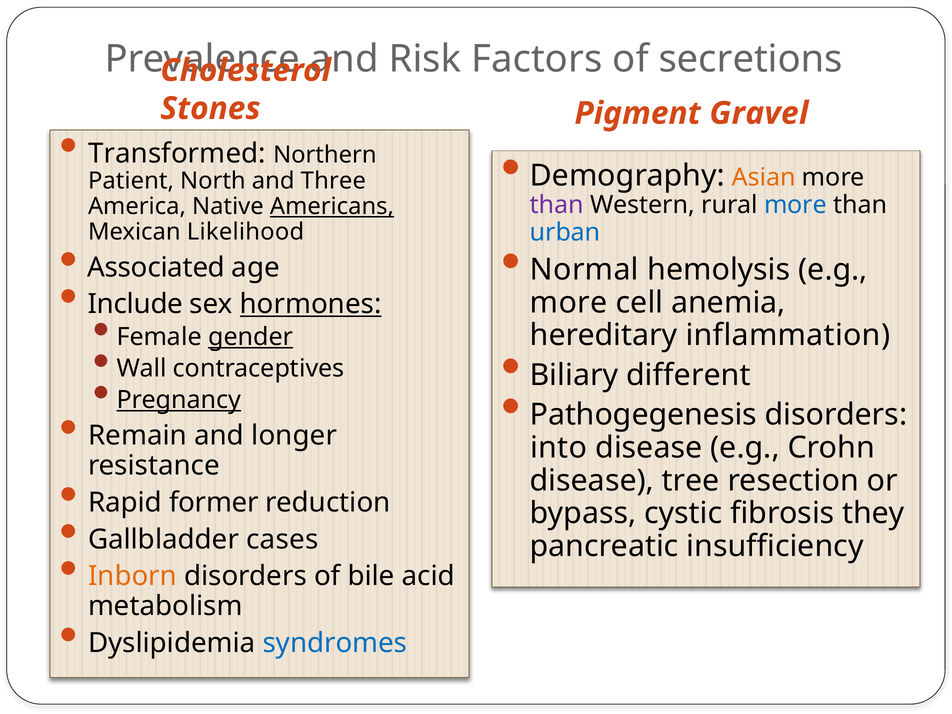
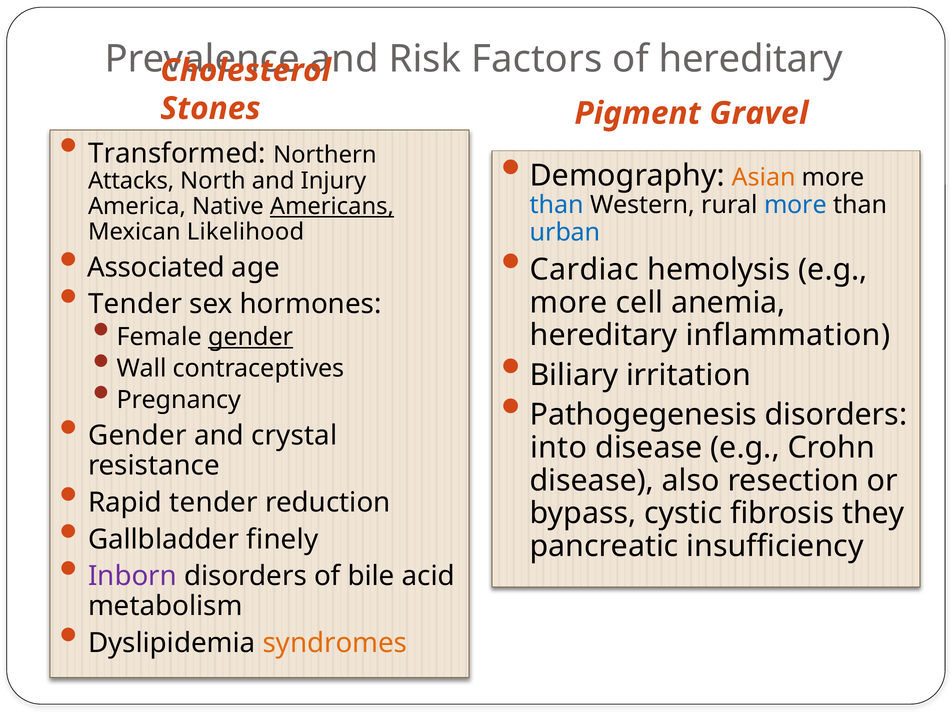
of secretions: secretions -> hereditary
Patient: Patient -> Attacks
Three: Three -> Injury
than at (557, 205) colour: purple -> blue
Normal: Normal -> Cardiac
Include at (135, 304): Include -> Tender
hormones underline: present -> none
different: different -> irritation
Pregnancy underline: present -> none
Remain at (138, 436): Remain -> Gender
longer: longer -> crystal
tree: tree -> also
Rapid former: former -> tender
cases: cases -> finely
Inborn colour: orange -> purple
syndromes colour: blue -> orange
